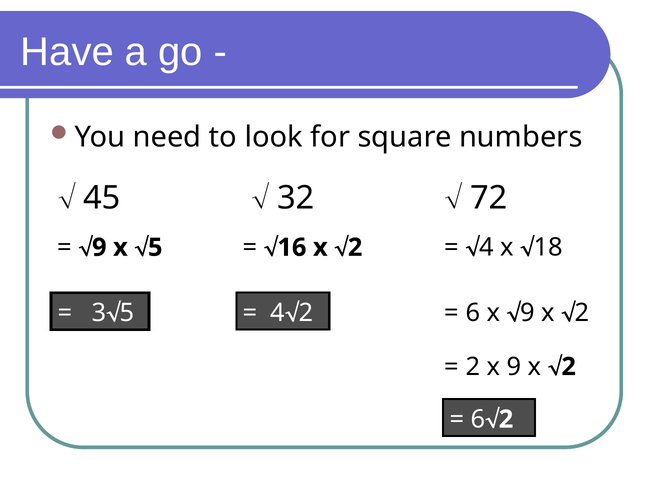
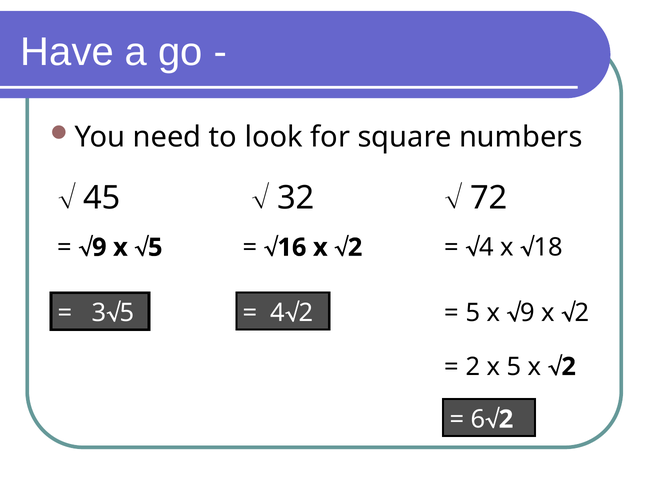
6 at (473, 313): 6 -> 5
x 9: 9 -> 5
